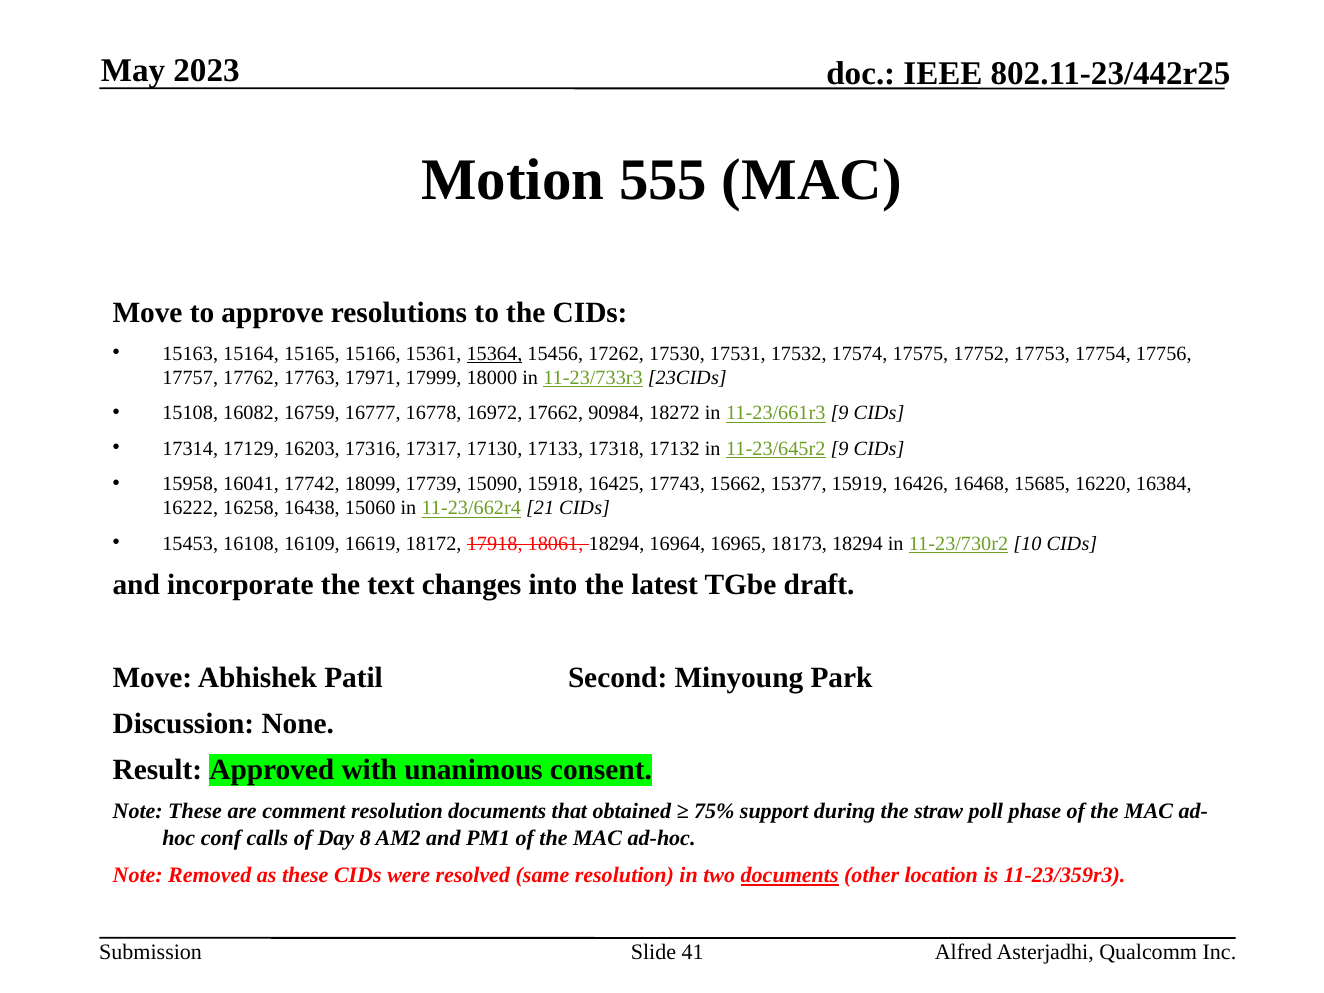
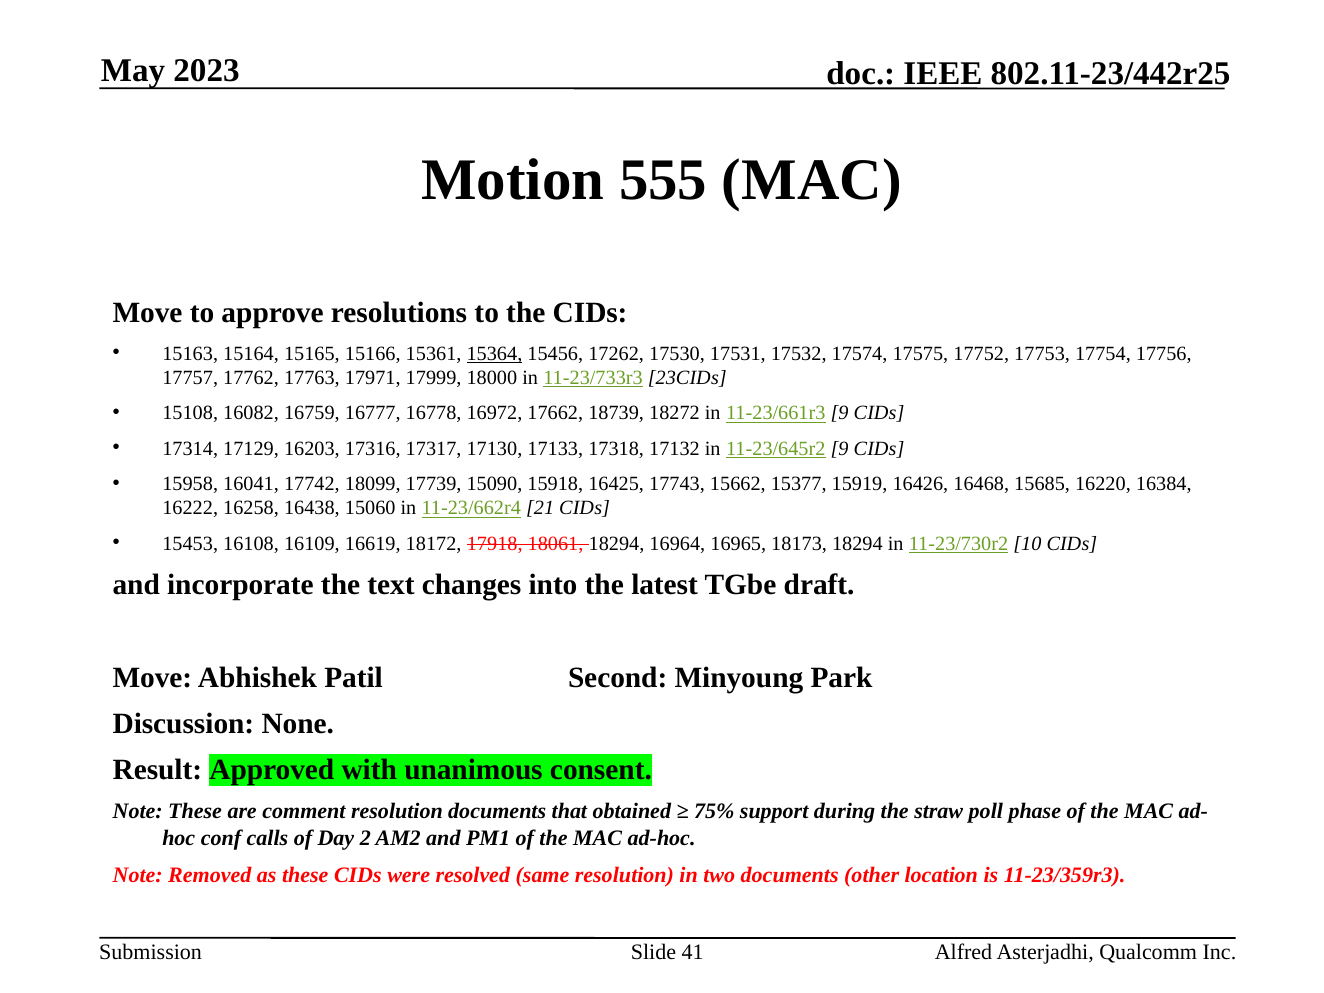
90984: 90984 -> 18739
8: 8 -> 2
documents at (790, 876) underline: present -> none
